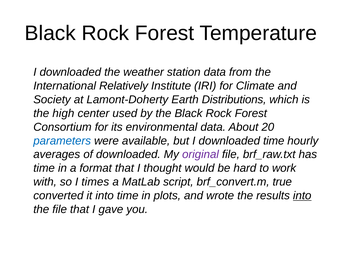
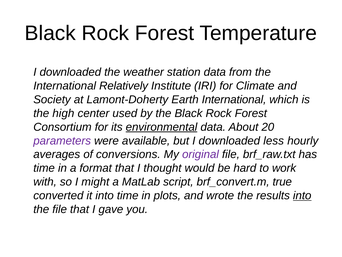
Earth Distributions: Distributions -> International
environmental underline: none -> present
parameters colour: blue -> purple
downloaded time: time -> less
of downloaded: downloaded -> conversions
times: times -> might
